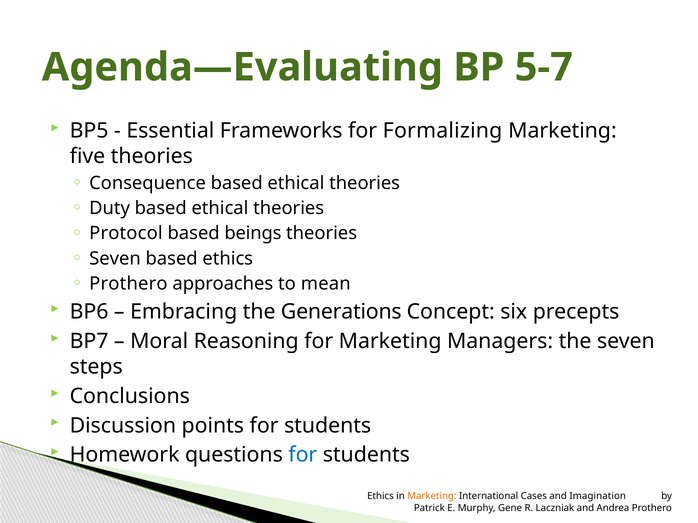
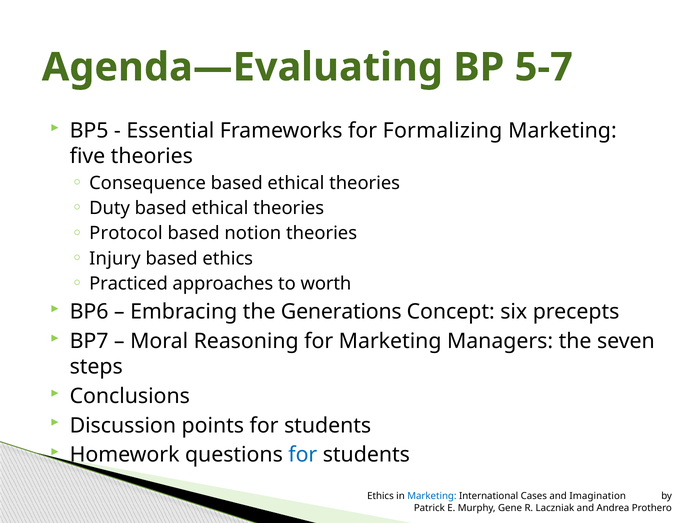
beings: beings -> notion
Seven at (115, 259): Seven -> Injury
Prothero at (128, 284): Prothero -> Practiced
mean: mean -> worth
Marketing at (432, 497) colour: orange -> blue
